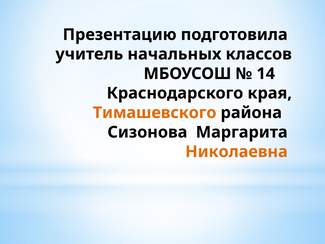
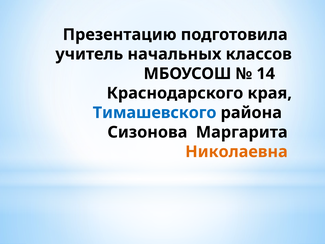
Тимашевского colour: orange -> blue
